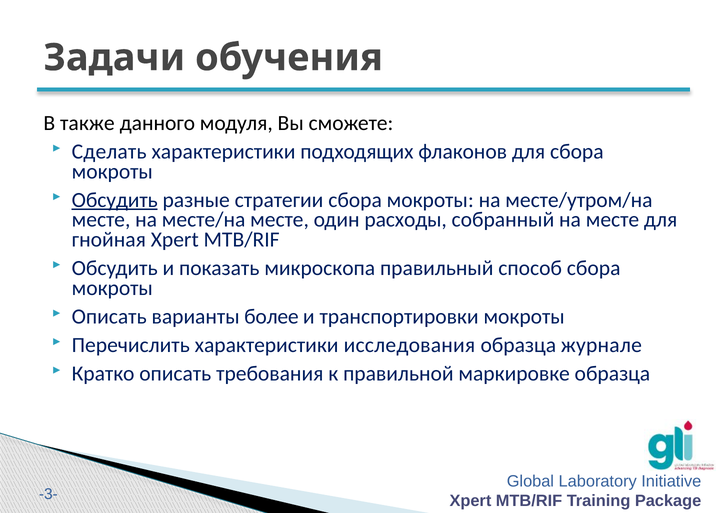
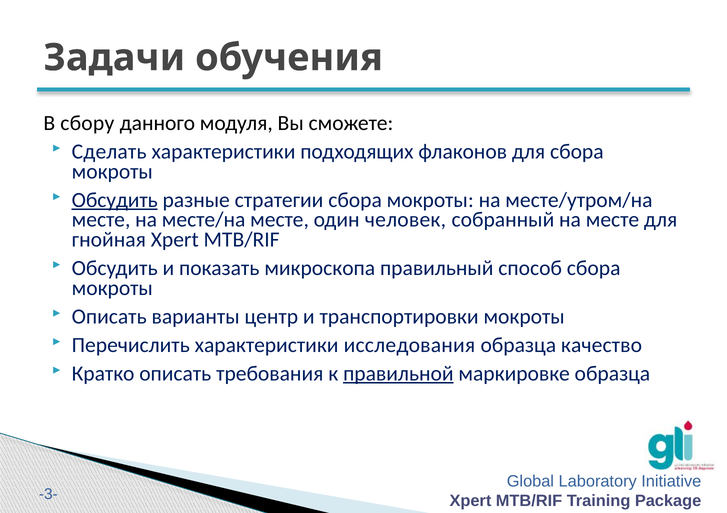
также: также -> сбору
расходы: расходы -> человек
более: более -> центр
журнале: журнале -> качество
правильной underline: none -> present
